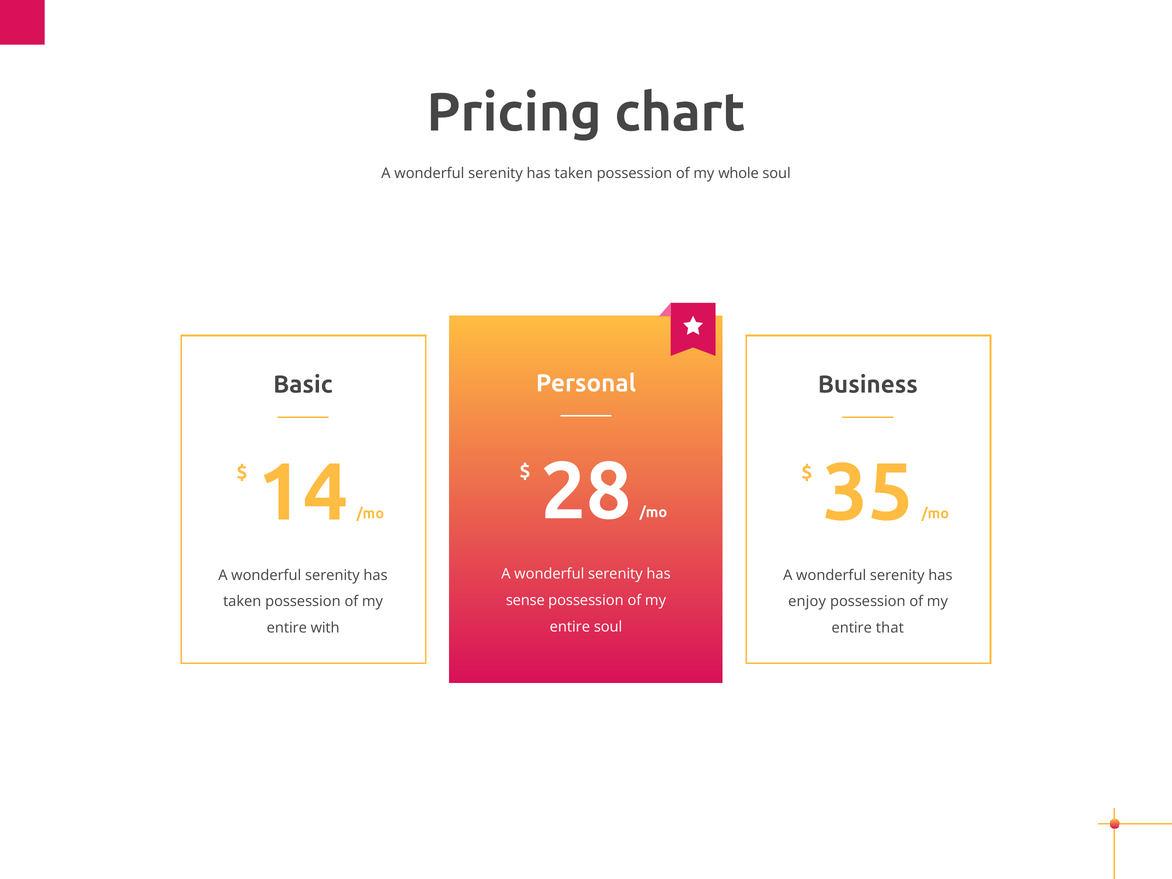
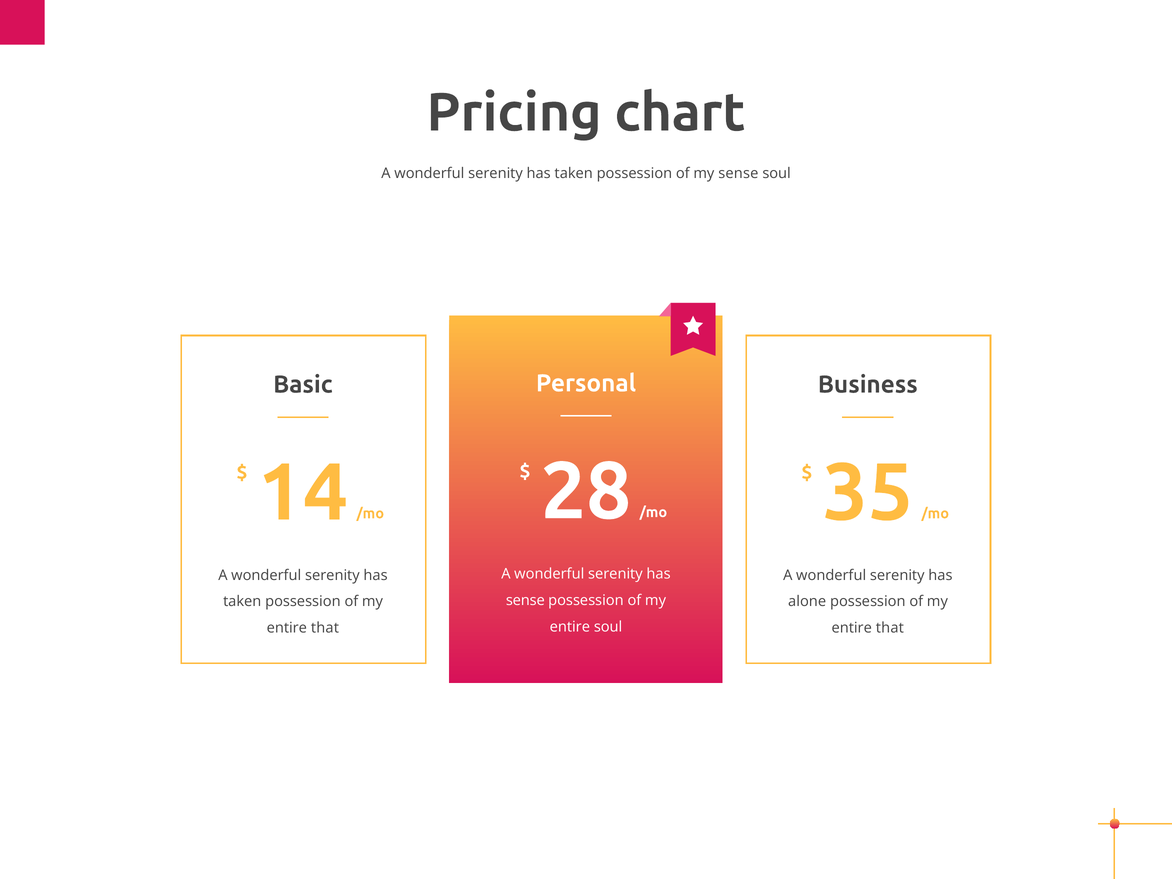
my whole: whole -> sense
enjoy: enjoy -> alone
with at (325, 628): with -> that
